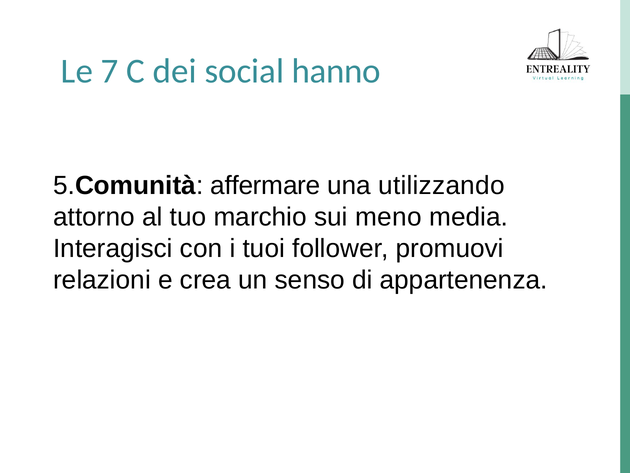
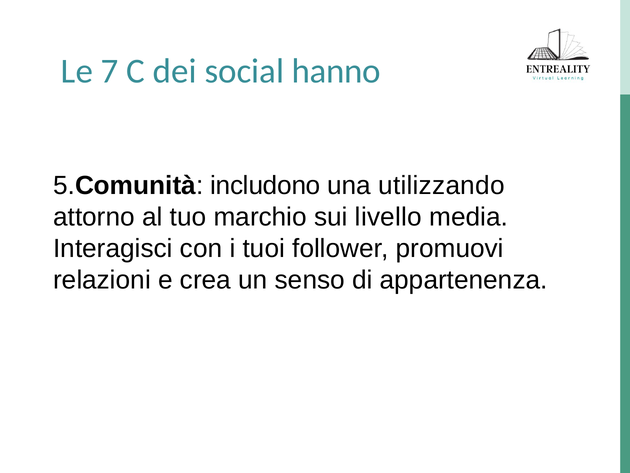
affermare: affermare -> includono
meno: meno -> livello
